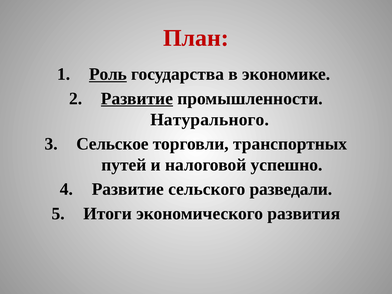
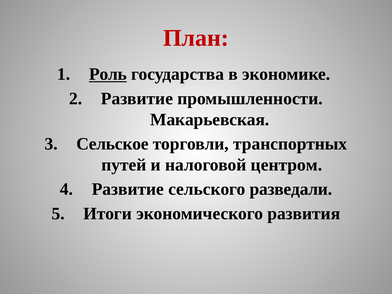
Развитие at (137, 99) underline: present -> none
Натурального: Натурального -> Макарьевская
успешно: успешно -> центром
